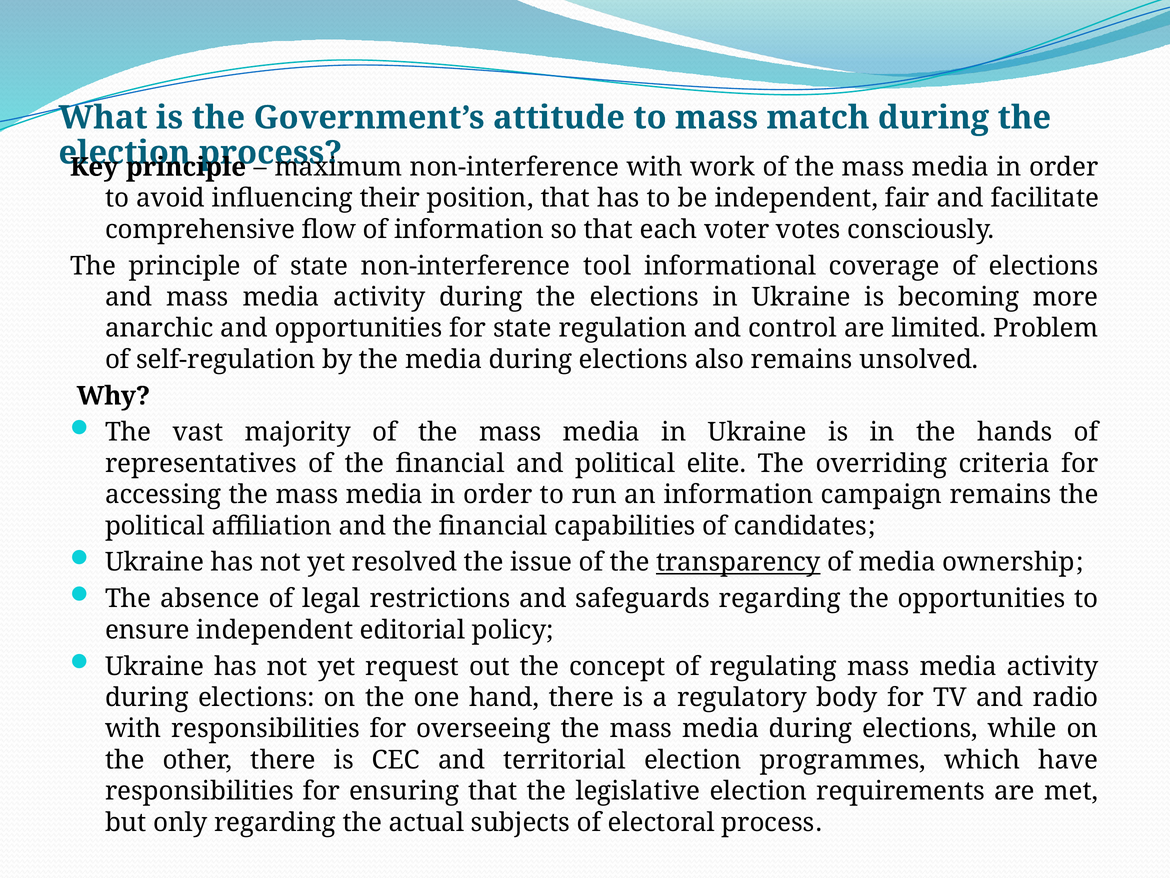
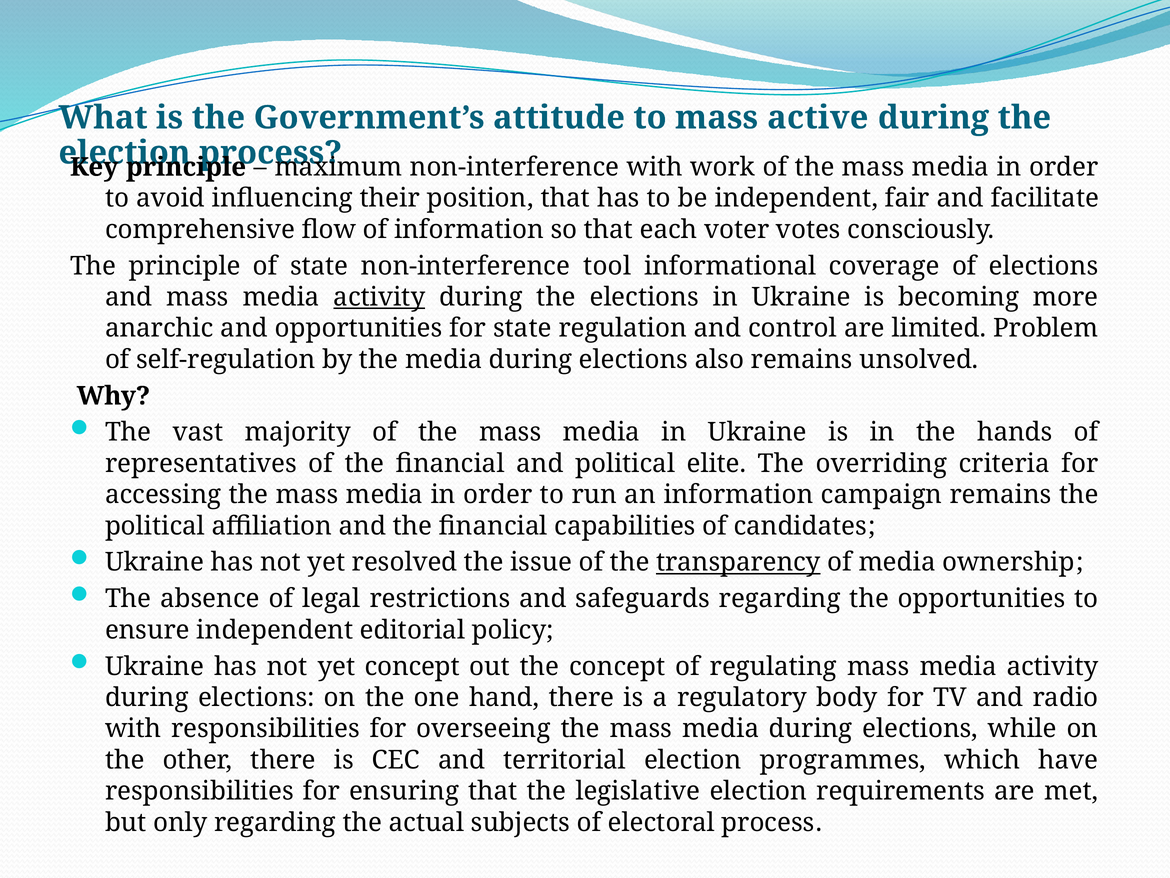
match: match -> active
activity at (379, 297) underline: none -> present
yet request: request -> concept
